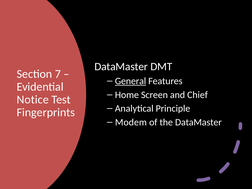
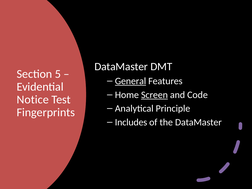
7: 7 -> 5
Screen underline: none -> present
Chief: Chief -> Code
Modem: Modem -> Includes
